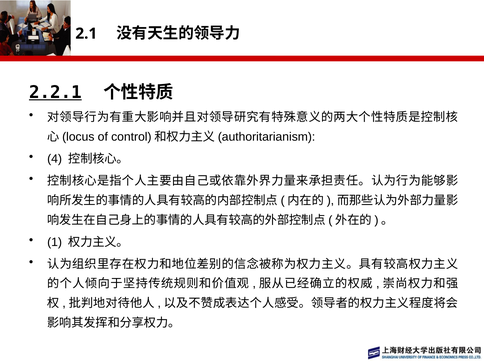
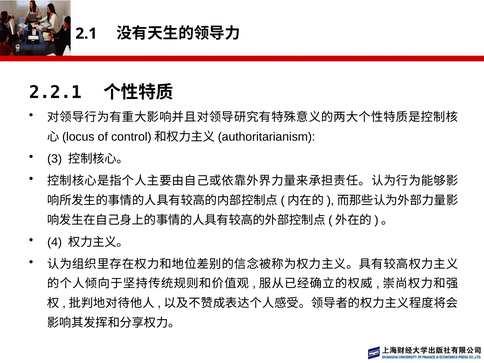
2.2.1 underline: present -> none
4: 4 -> 3
1: 1 -> 4
